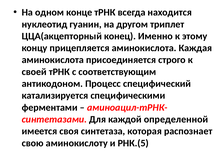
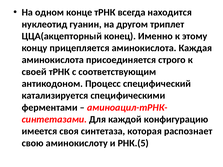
определенной: определенной -> конфигурацию
